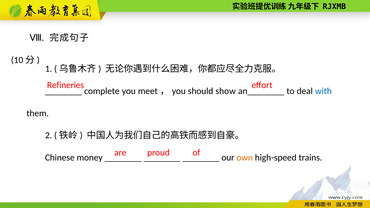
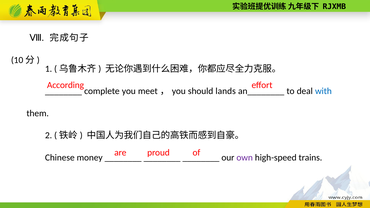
Refineries: Refineries -> According
show: show -> lands
own colour: orange -> purple
